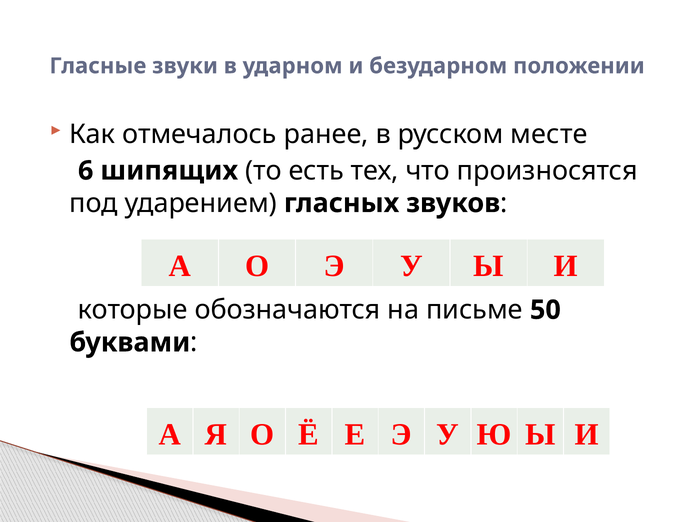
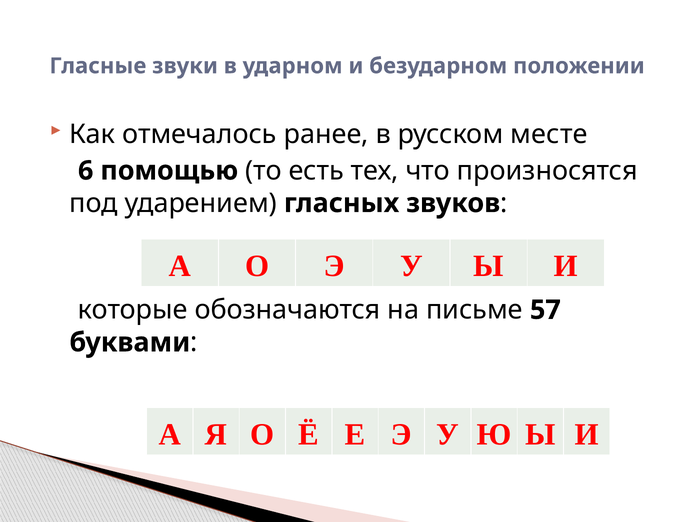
шипящих: шипящих -> помощью
50: 50 -> 57
